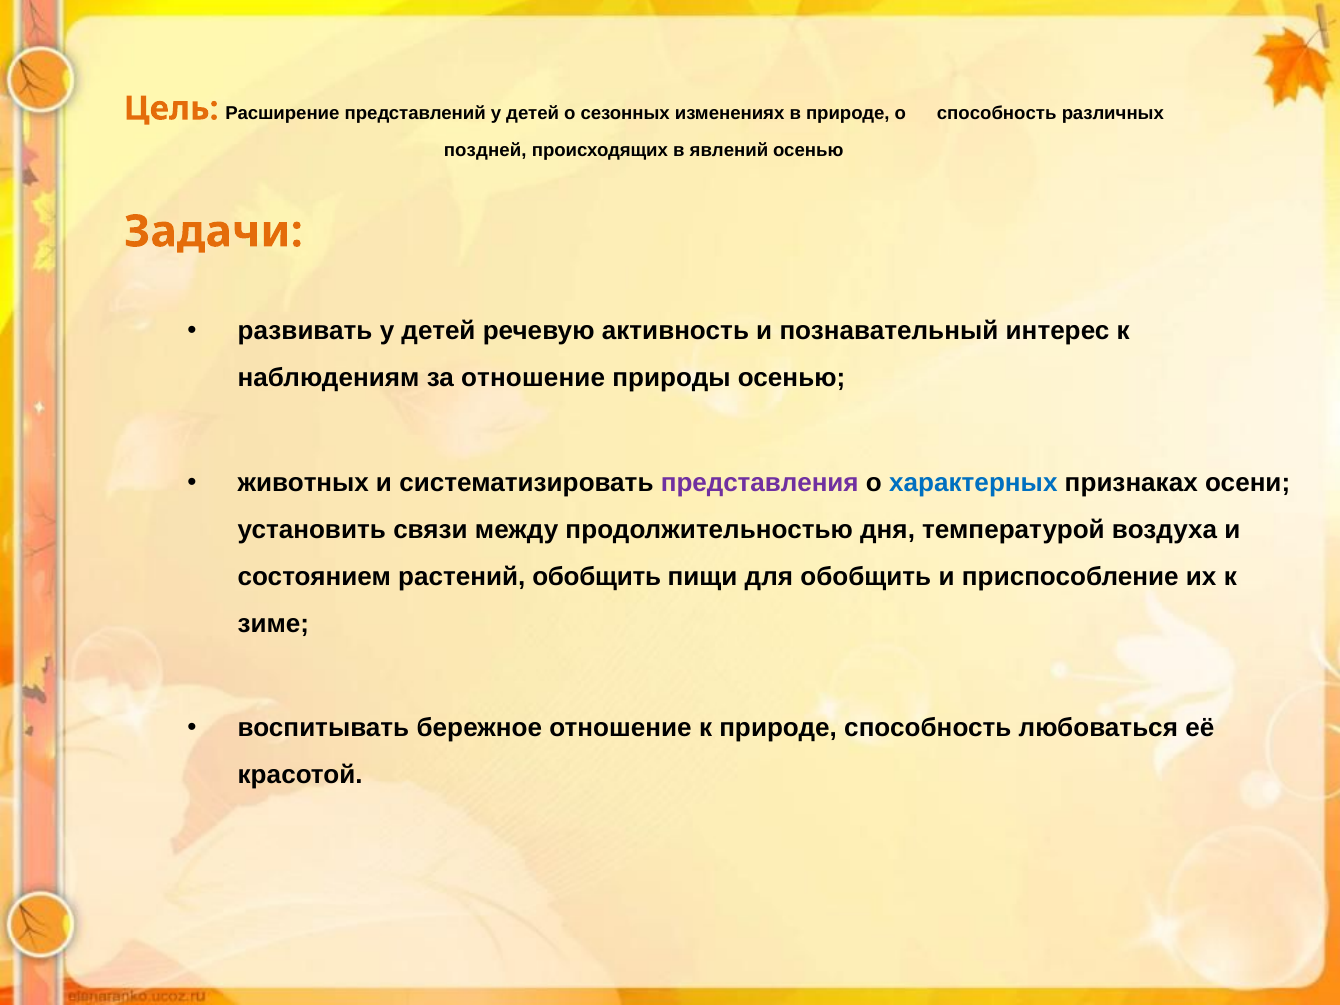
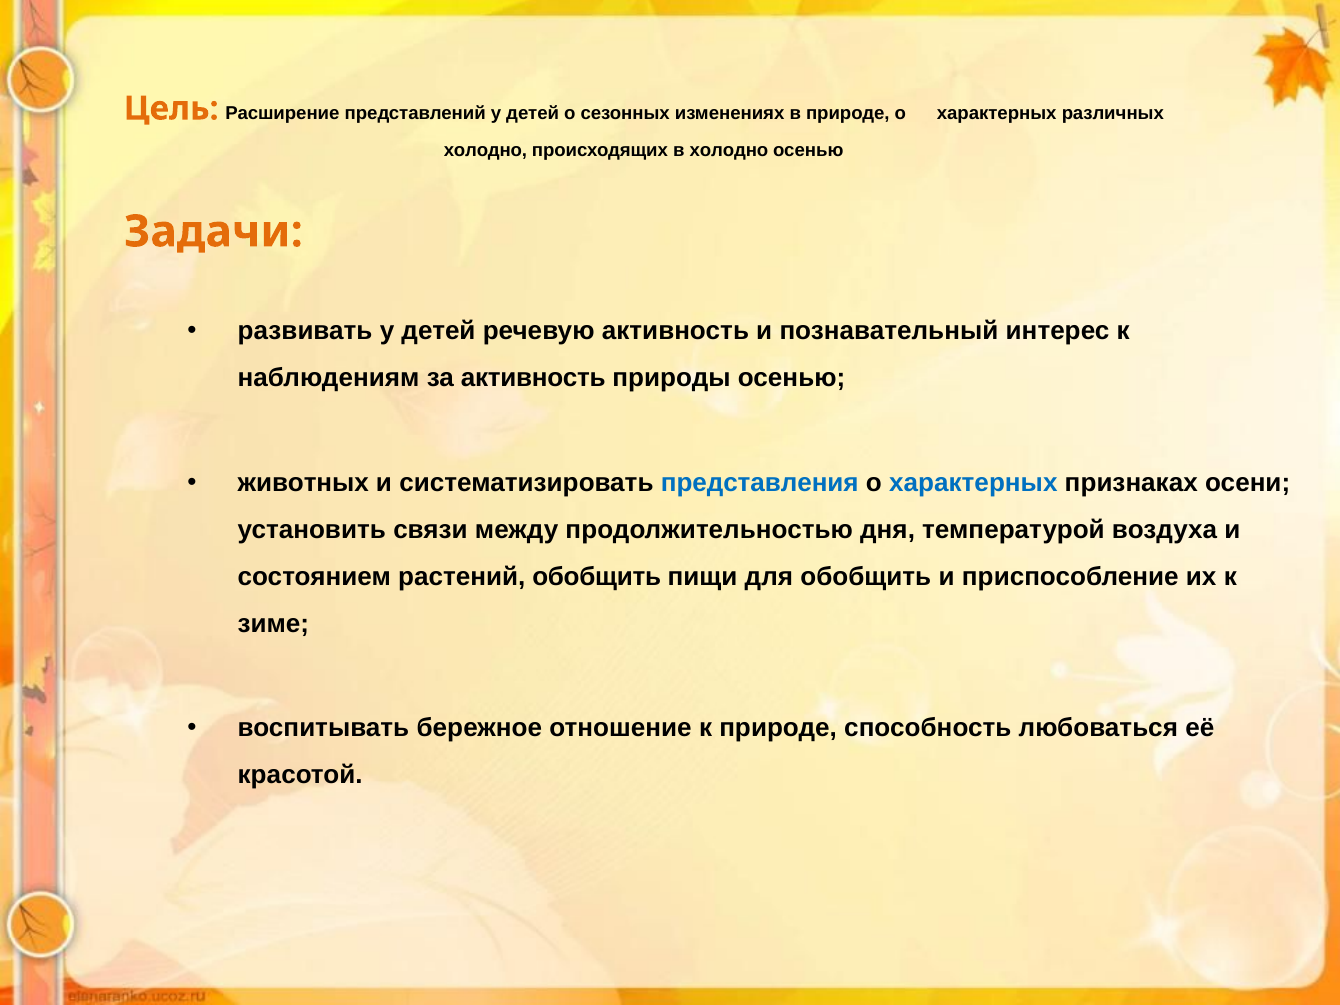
природе о способность: способность -> характерных
поздней at (485, 150): поздней -> холодно
в явлений: явлений -> холодно
за отношение: отношение -> активность
представления colour: purple -> blue
